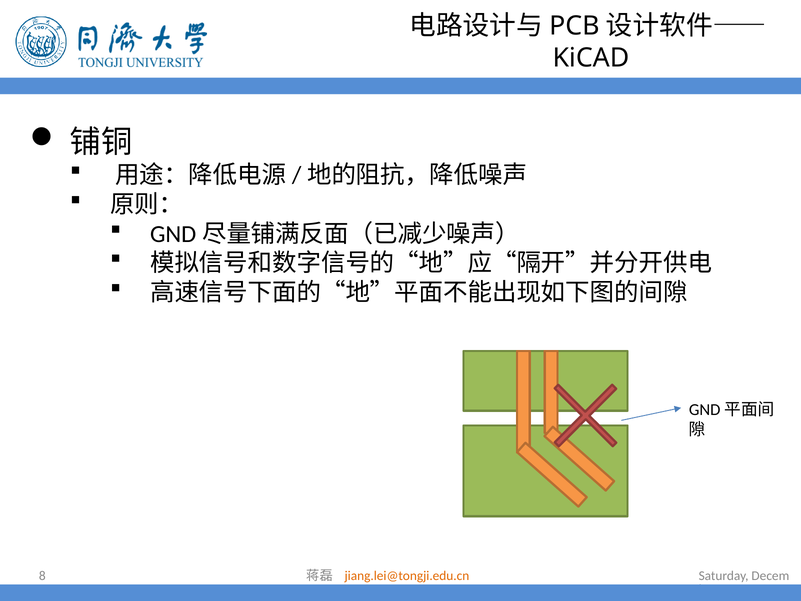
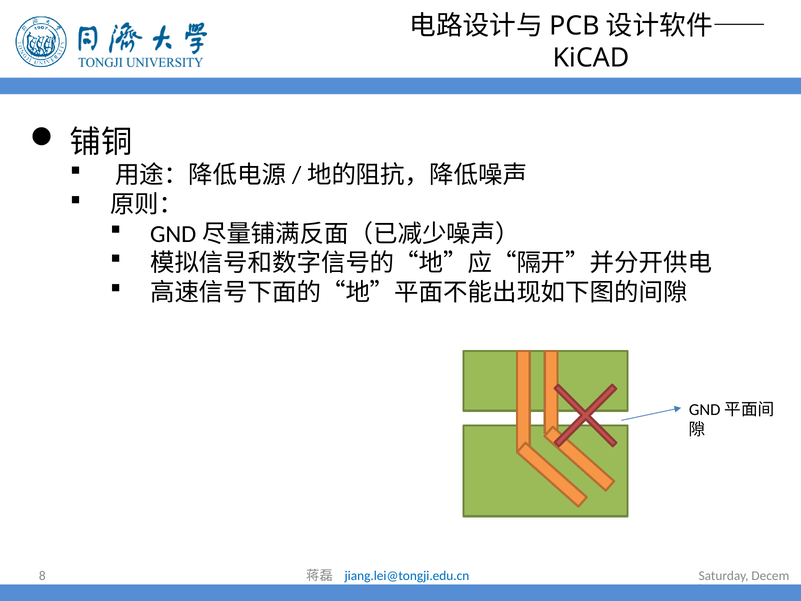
jiang.lei@tongji.edu.cn colour: orange -> blue
